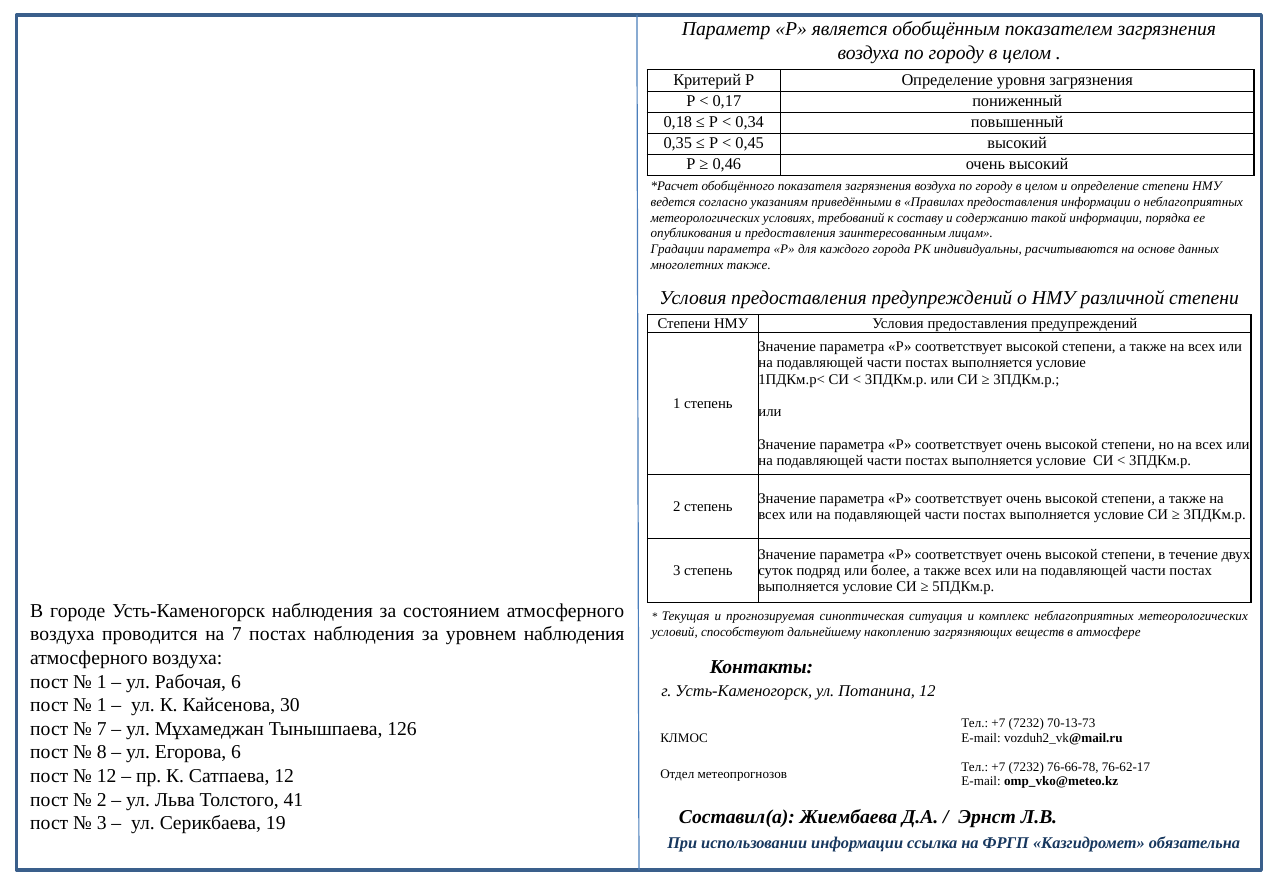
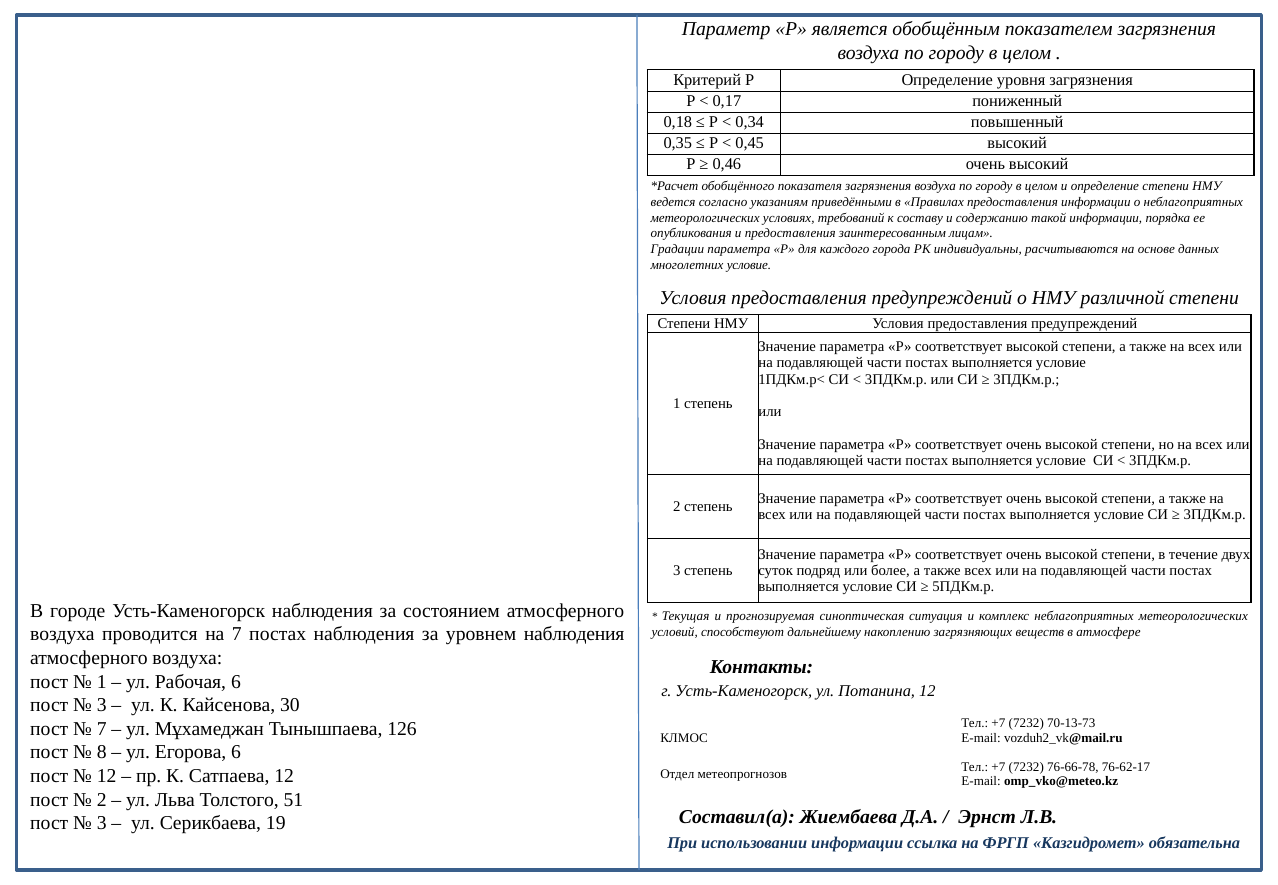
многолетних также: также -> условие
1 at (102, 705): 1 -> 3
41: 41 -> 51
